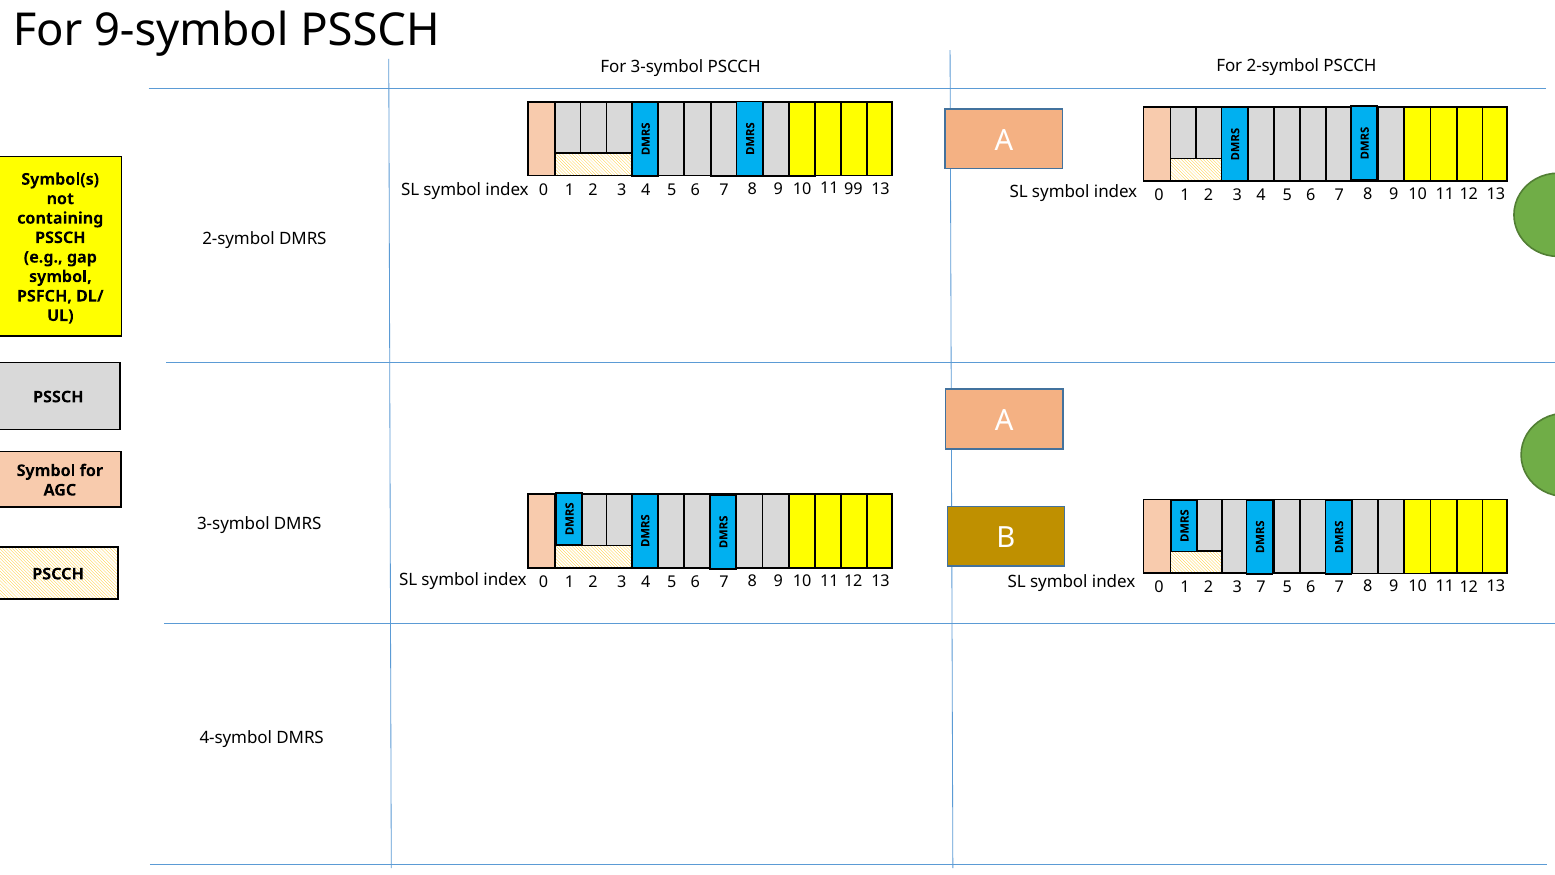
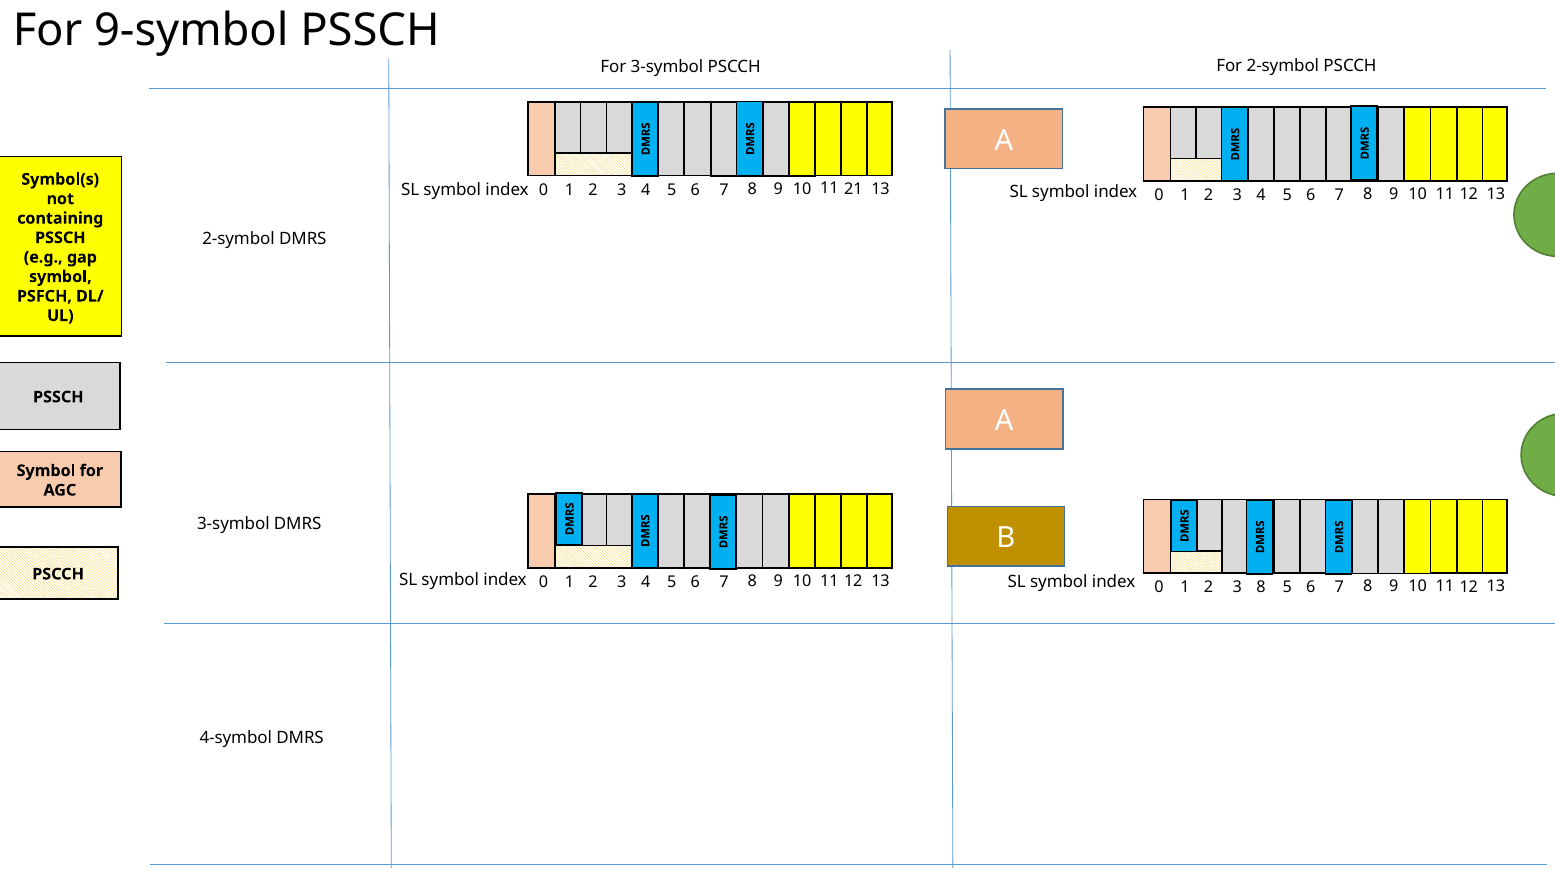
99: 99 -> 21
3 7: 7 -> 8
